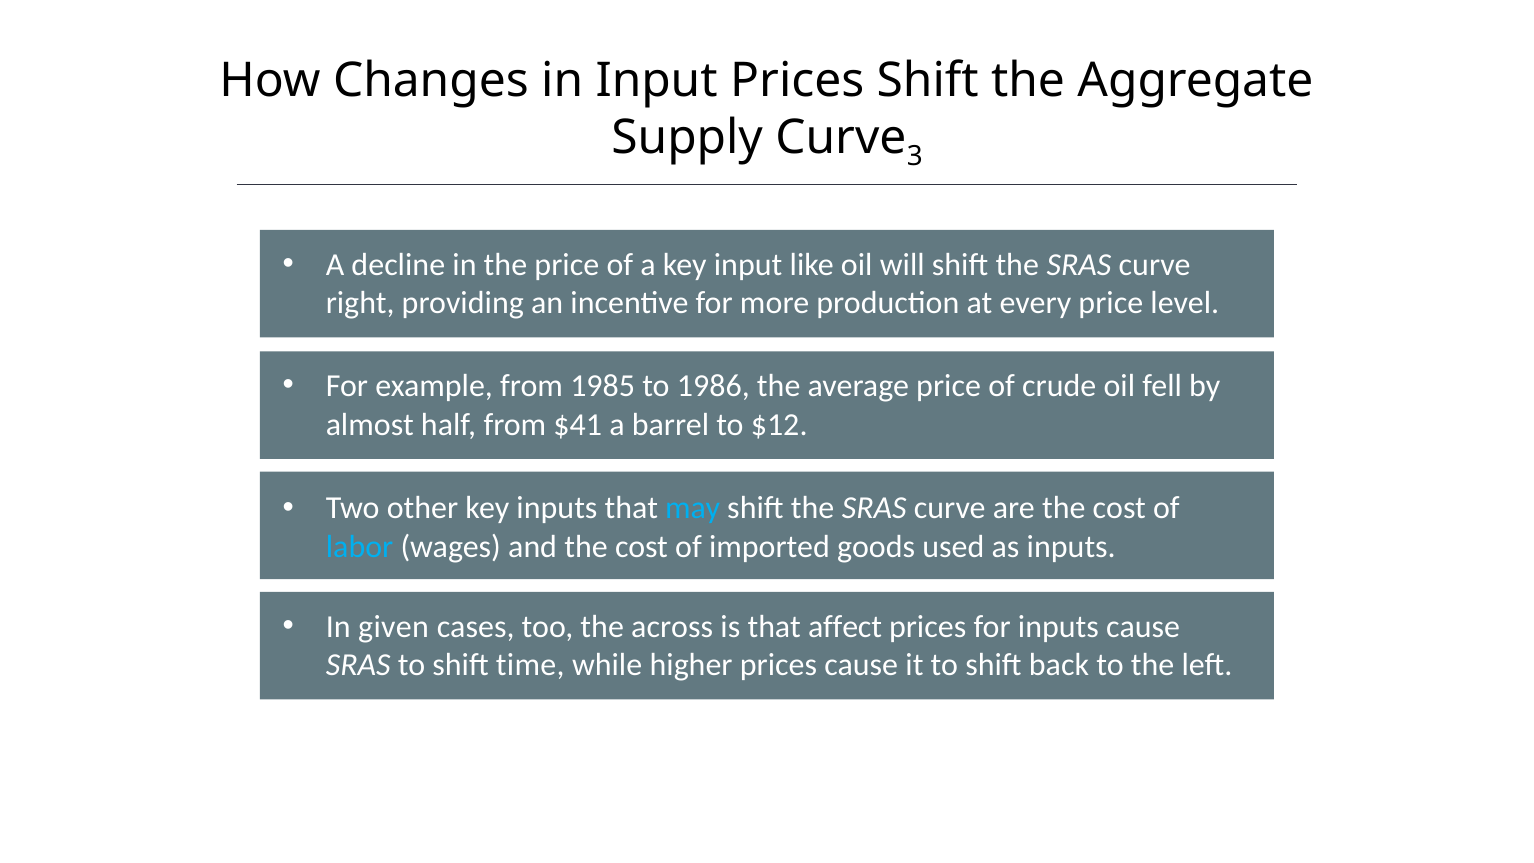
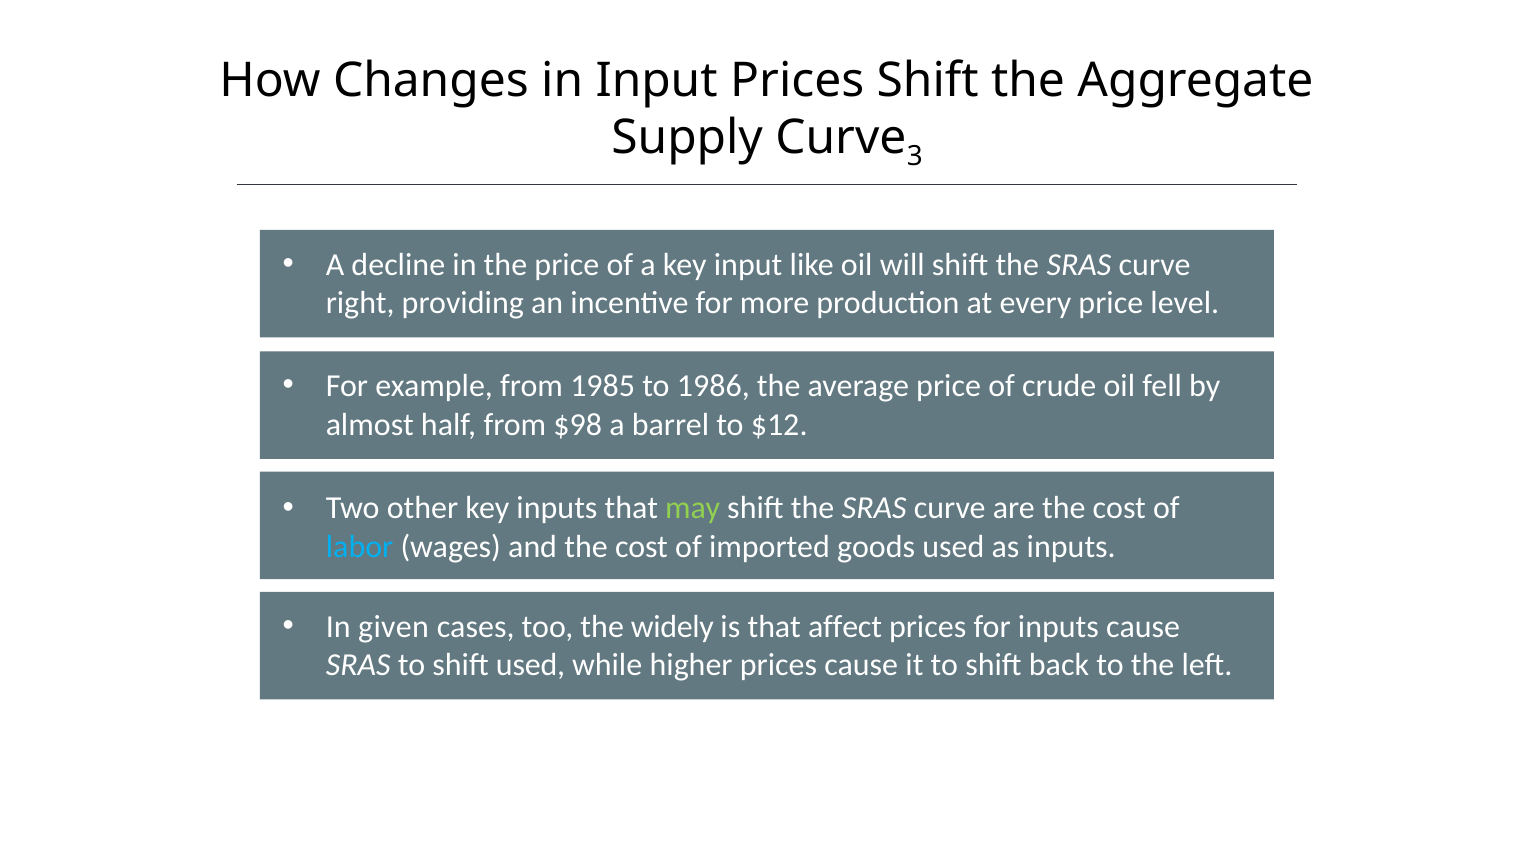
$41: $41 -> $98
may colour: light blue -> light green
across: across -> widely
shift time: time -> used
